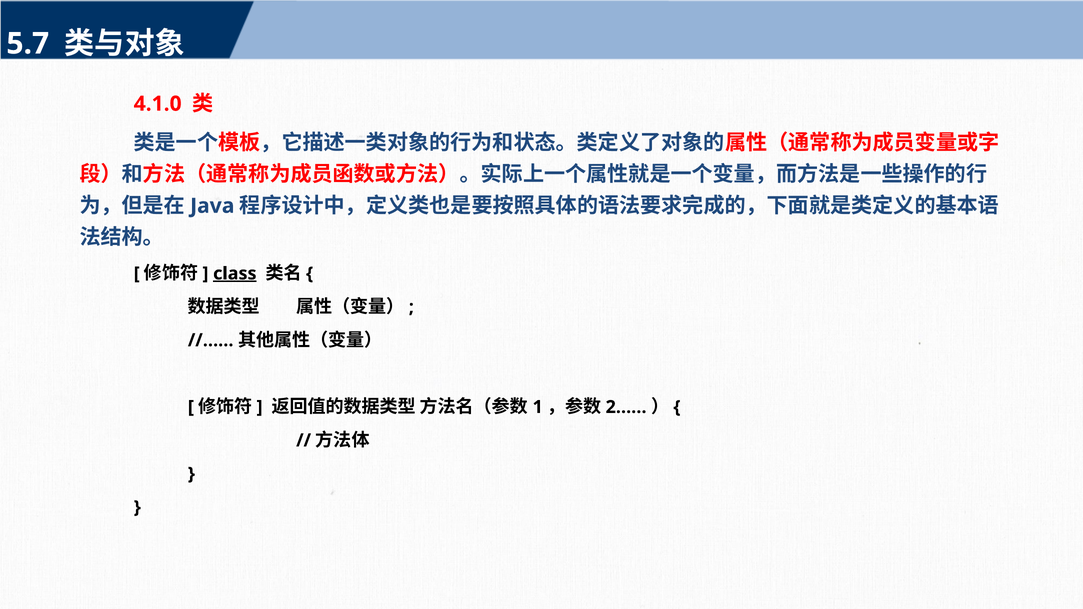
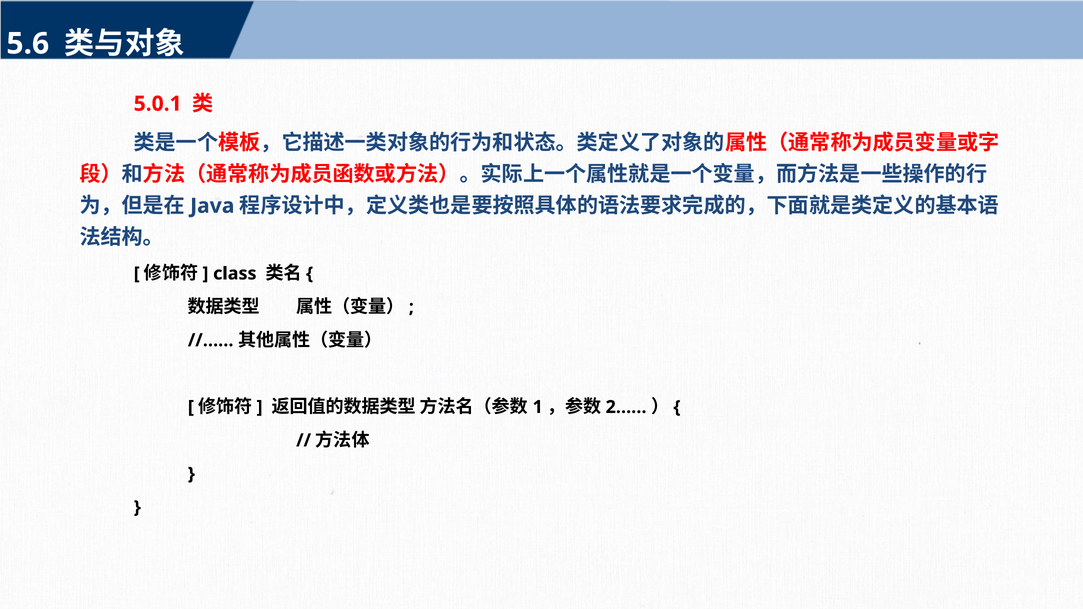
5.7: 5.7 -> 5.6
4.1.0: 4.1.0 -> 5.0.1
class underline: present -> none
